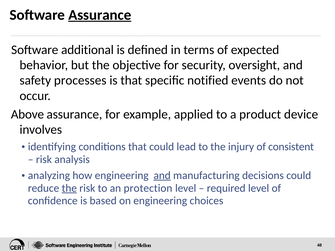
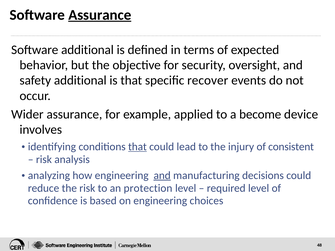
safety processes: processes -> additional
notified: notified -> recover
Above: Above -> Wider
product: product -> become
that at (137, 147) underline: none -> present
the at (69, 188) underline: present -> none
